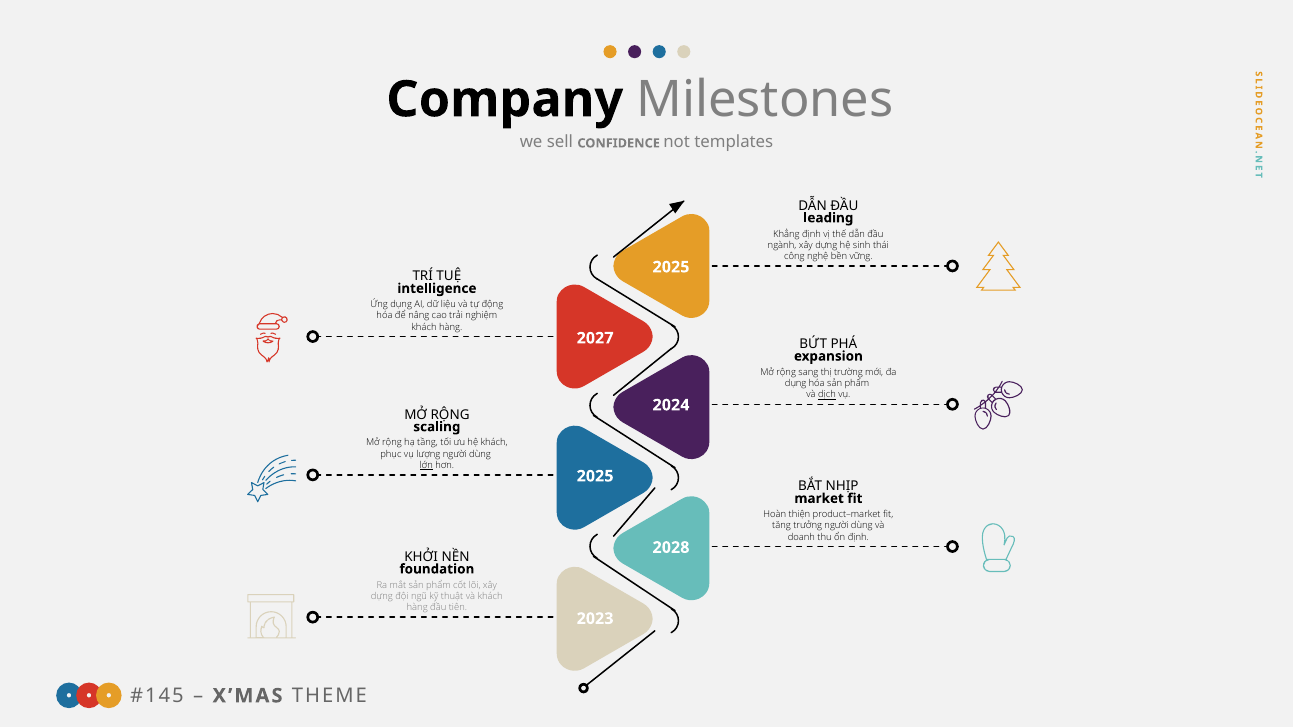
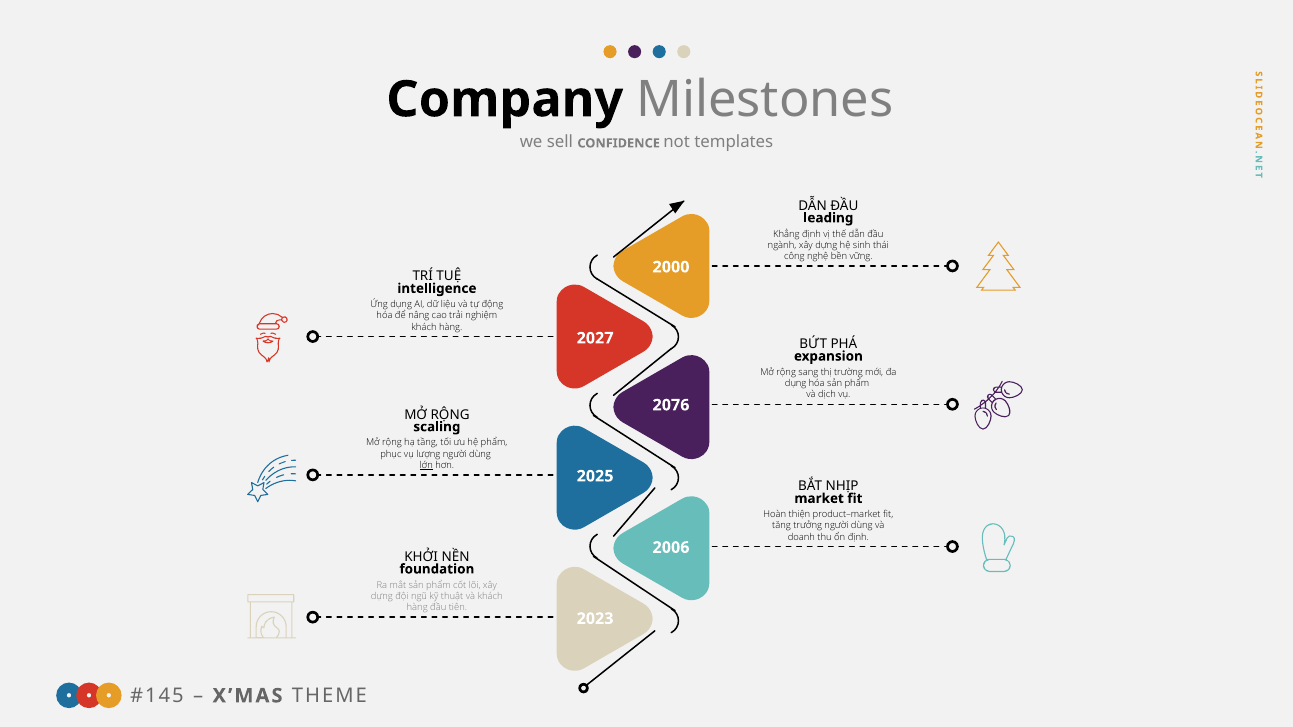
2025 at (671, 267): 2025 -> 2000
dịch underline: present -> none
2024: 2024 -> 2076
hệ khách: khách -> phẩm
2028: 2028 -> 2006
